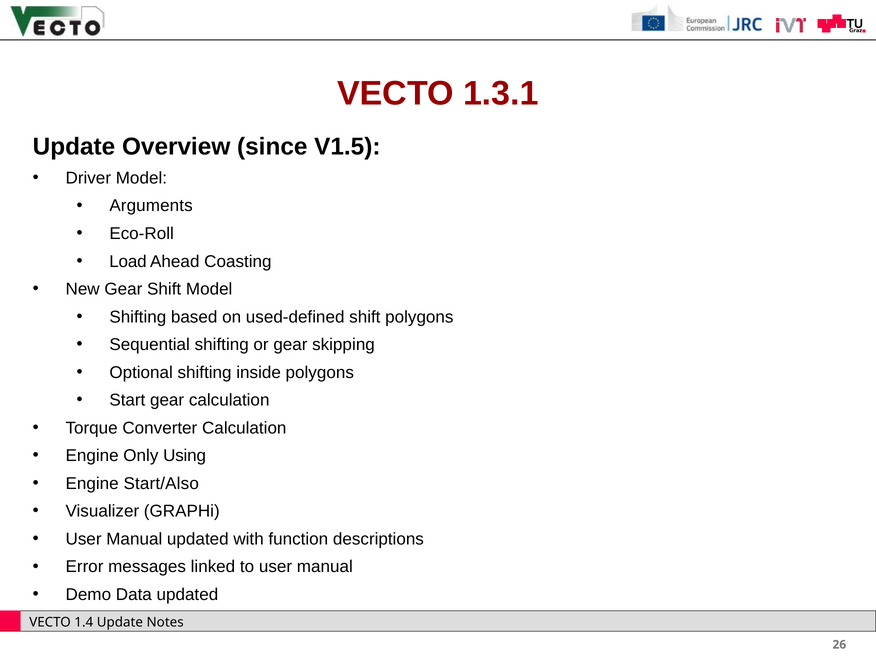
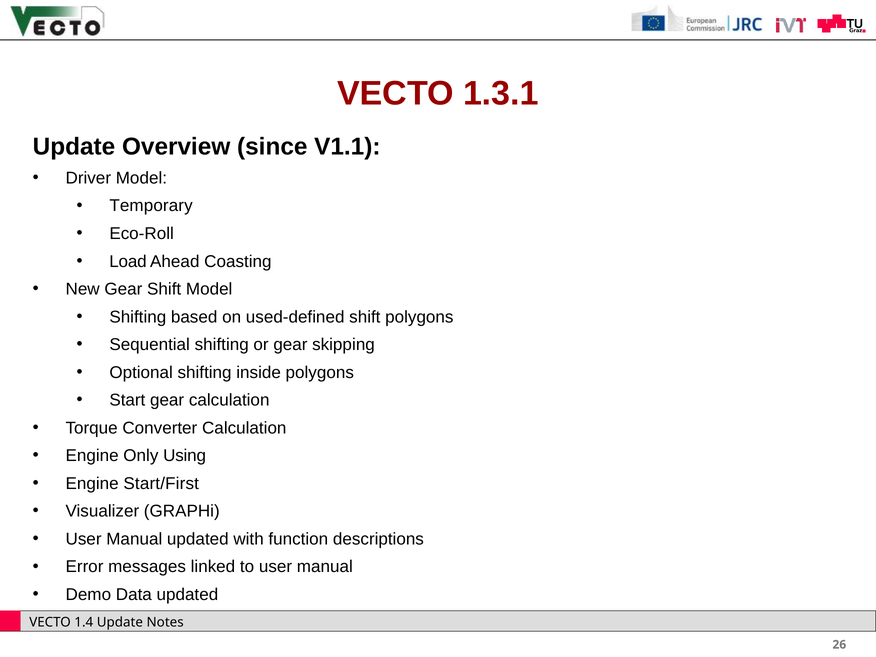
V1.5: V1.5 -> V1.1
Arguments: Arguments -> Temporary
Start/Also: Start/Also -> Start/First
